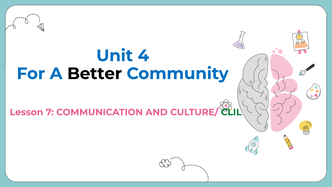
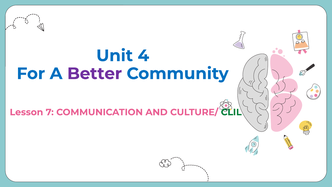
Better colour: black -> purple
